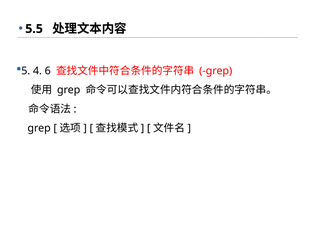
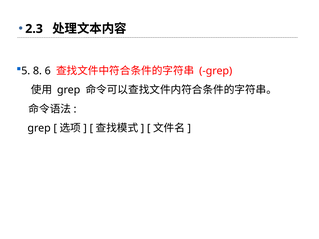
5.5: 5.5 -> 2.3
4: 4 -> 8
